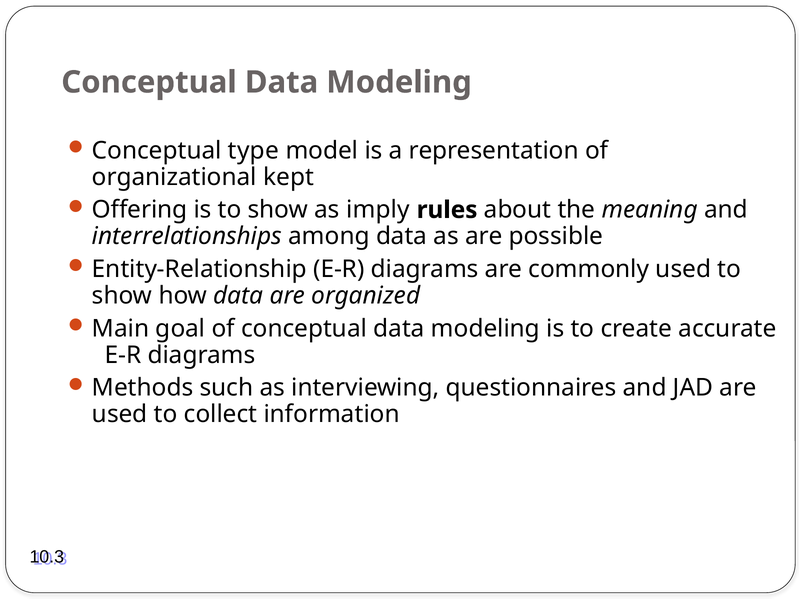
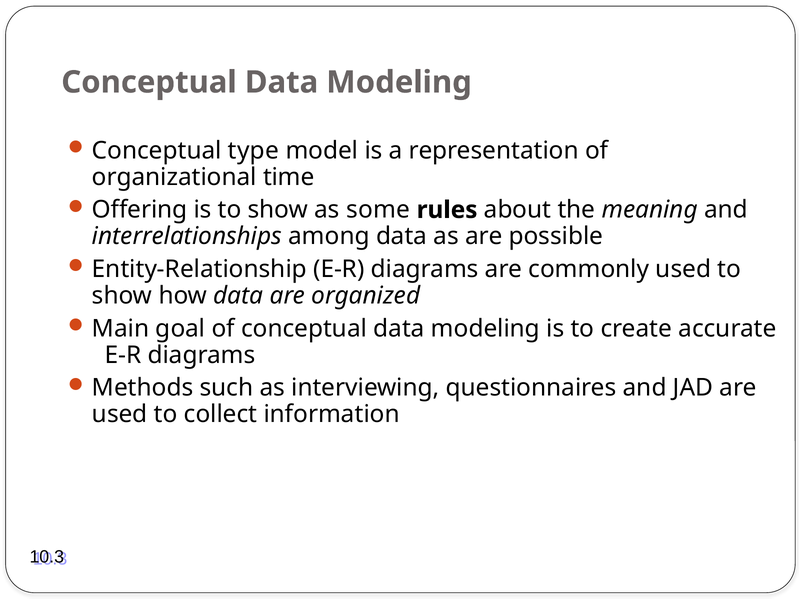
kept: kept -> time
imply: imply -> some
